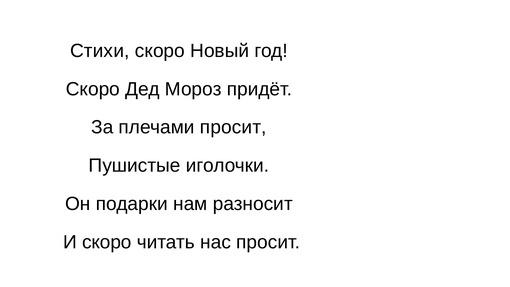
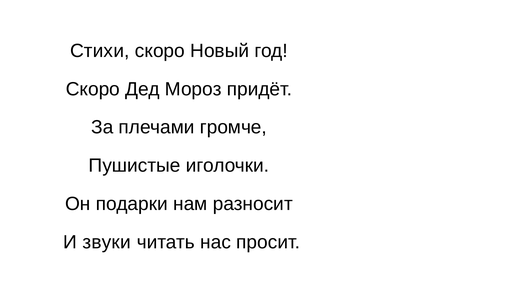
плечами просит: просит -> громче
И скоро: скоро -> звуки
